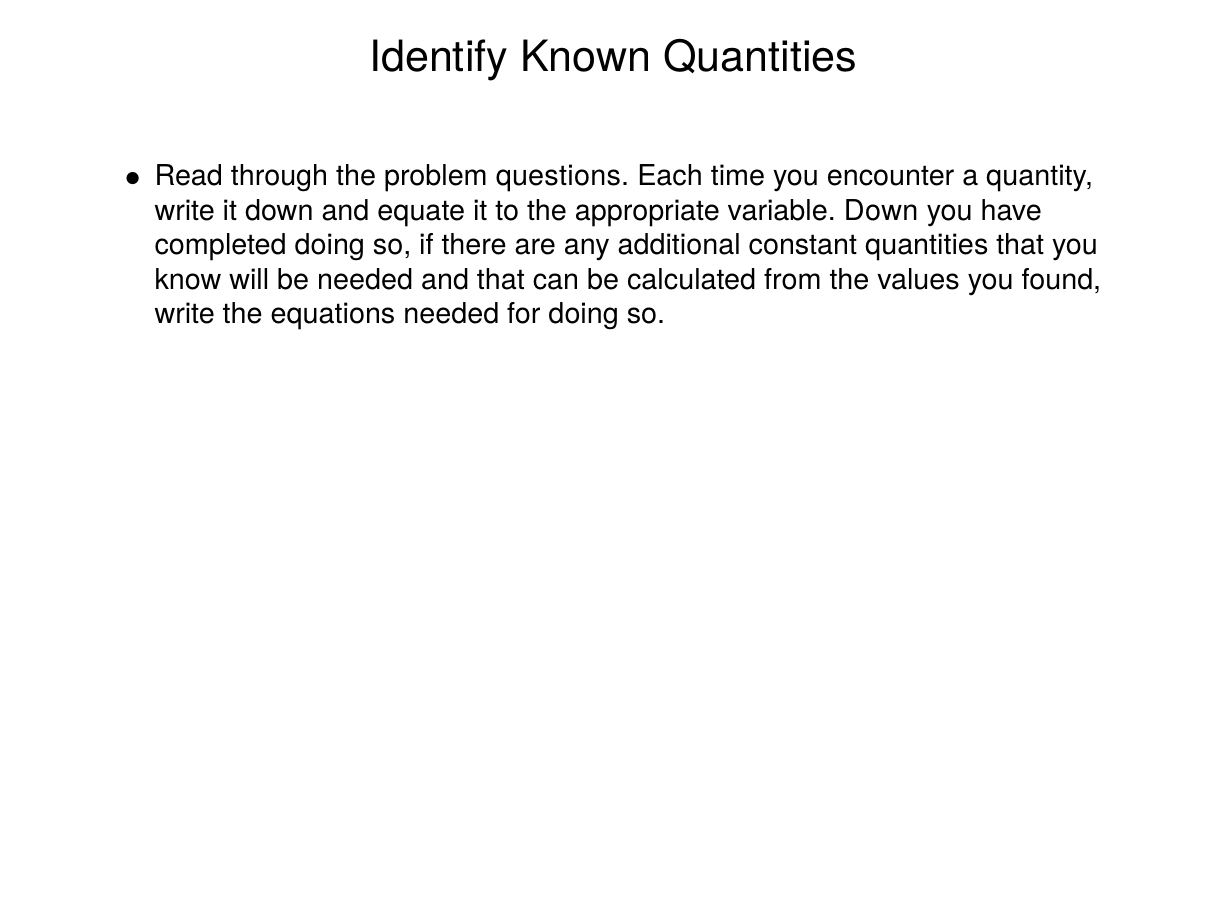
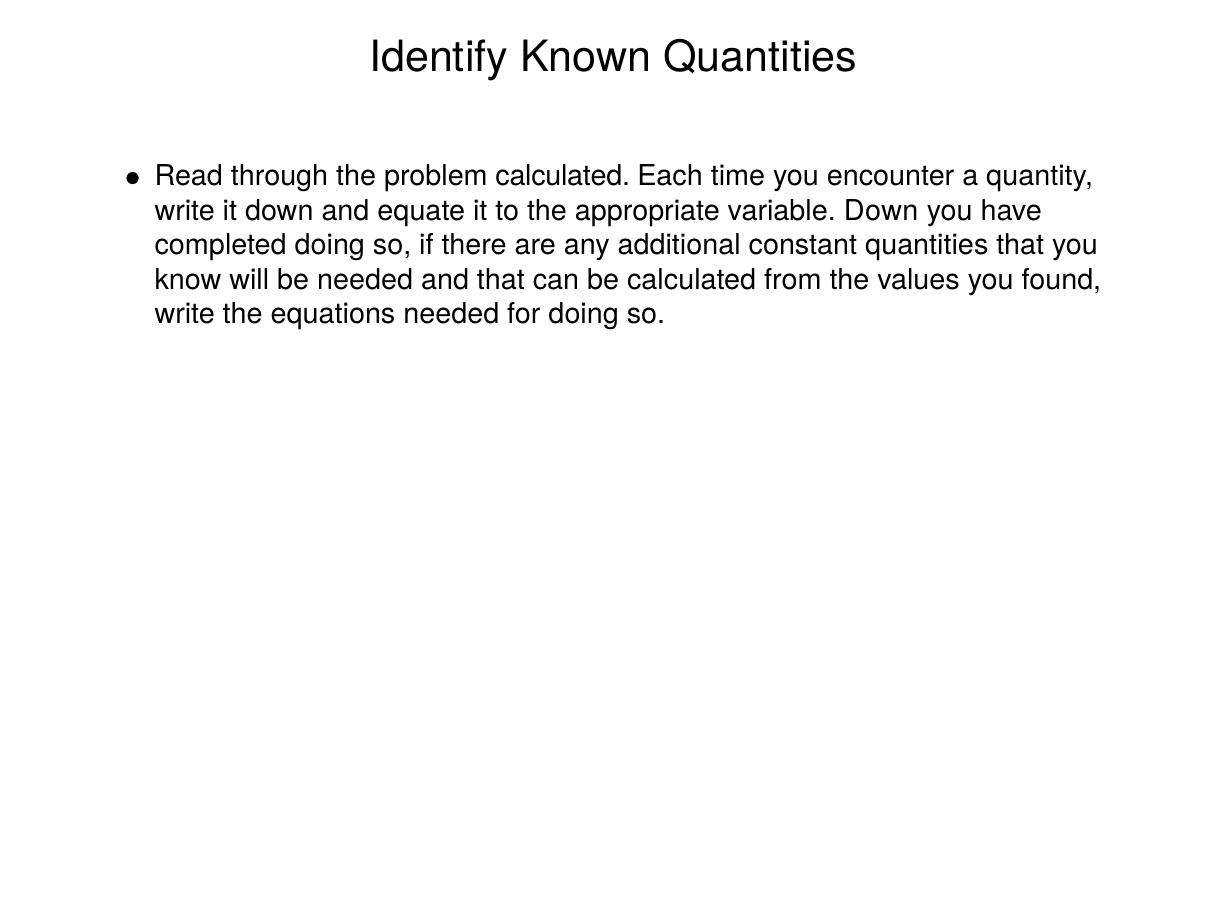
problem questions: questions -> calculated
